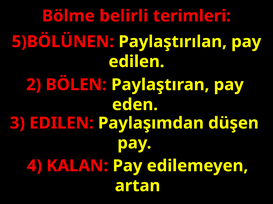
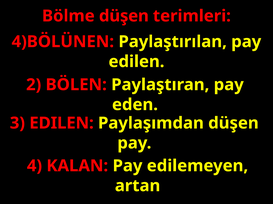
Bölme belirli: belirli -> düşen
5)BÖLÜNEN: 5)BÖLÜNEN -> 4)BÖLÜNEN
